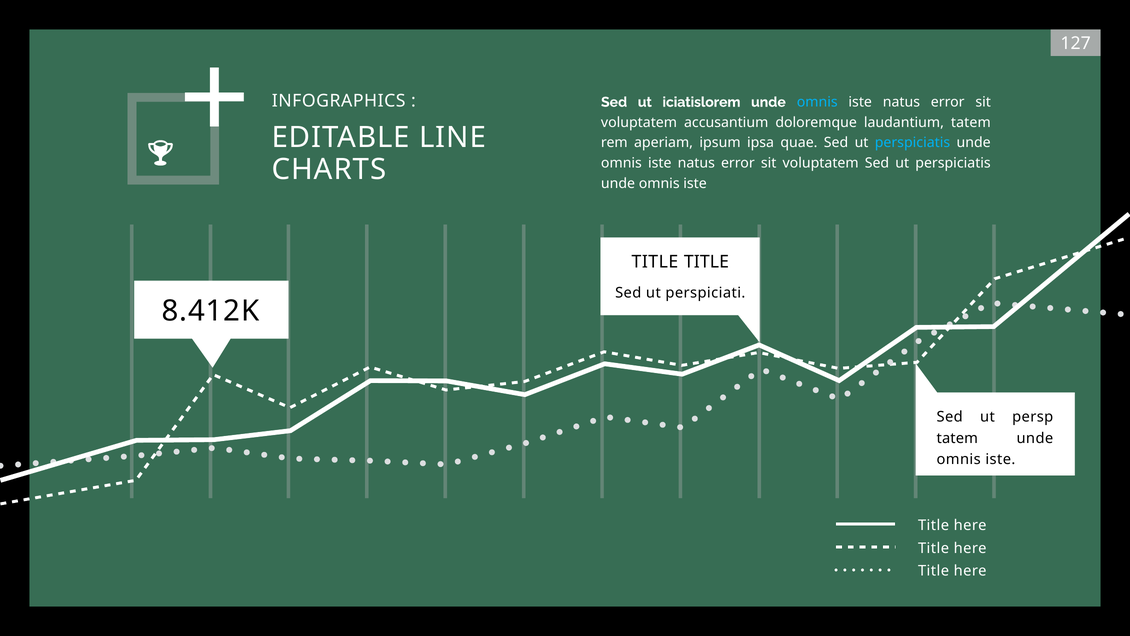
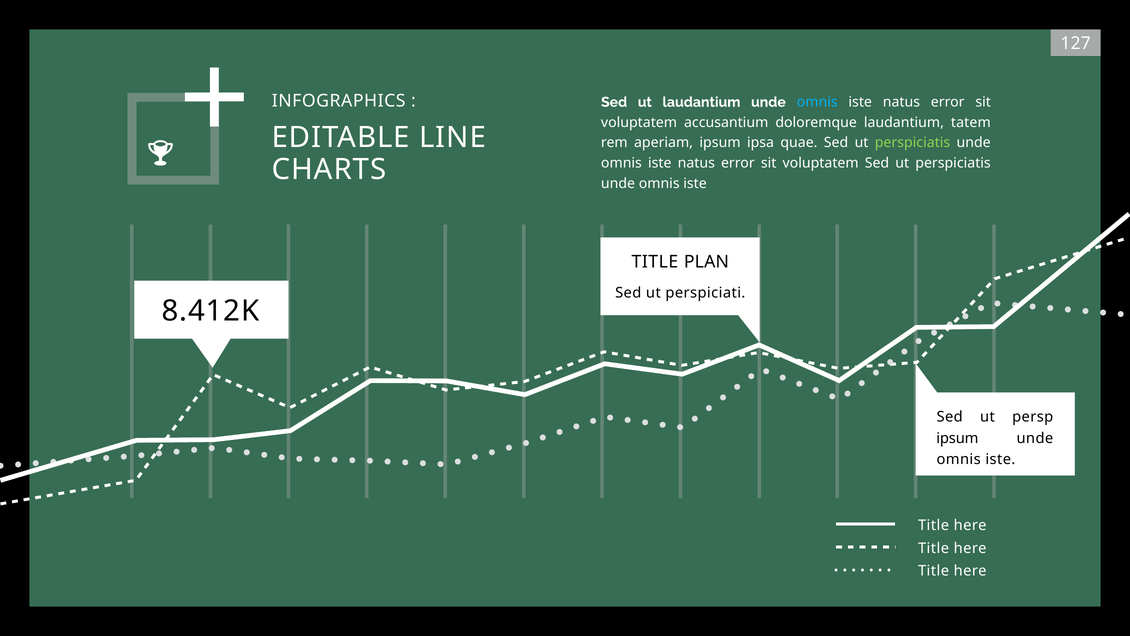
ut iciatislorem: iciatislorem -> laudantium
perspiciatis at (912, 143) colour: light blue -> light green
TITLE TITLE: TITLE -> PLAN
tatem at (957, 438): tatem -> ipsum
